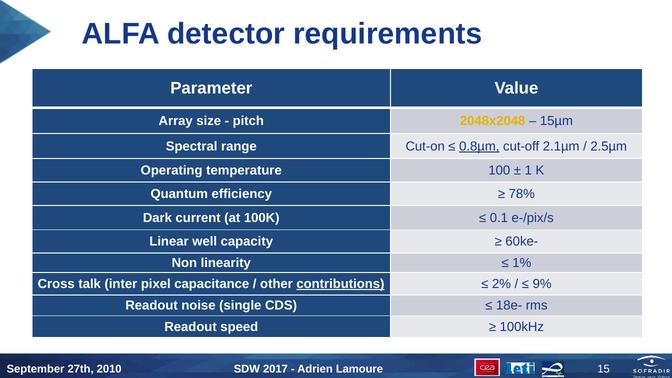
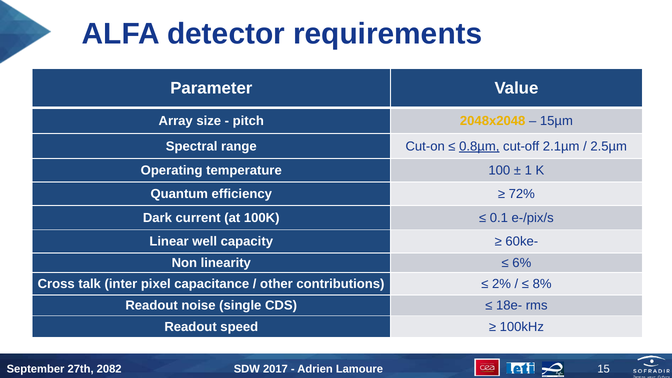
78%: 78% -> 72%
1%: 1% -> 6%
contributions underline: present -> none
9%: 9% -> 8%
2010: 2010 -> 2082
